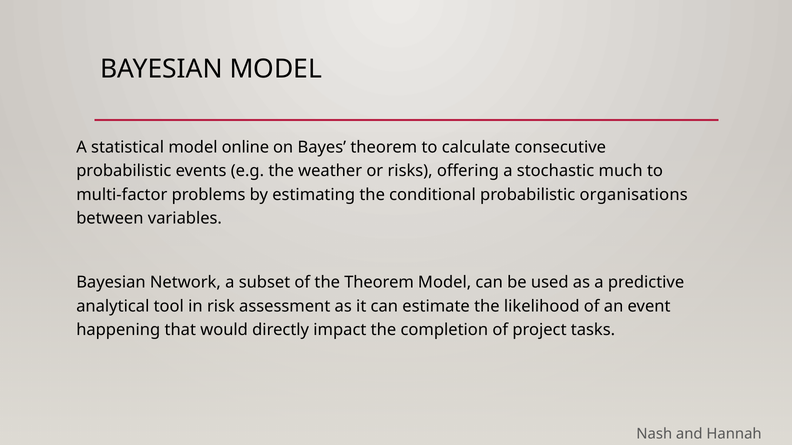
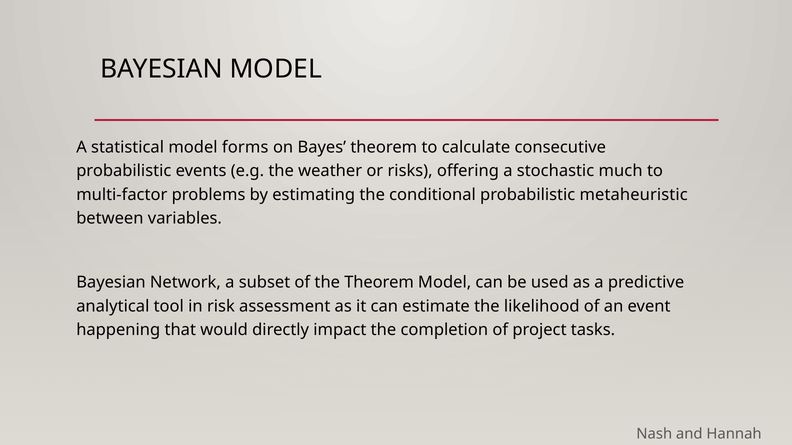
online: online -> forms
organisations: organisations -> metaheuristic
